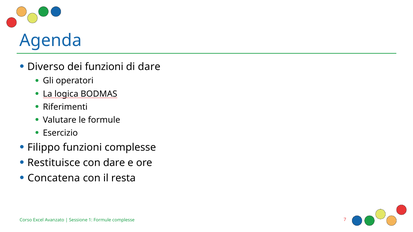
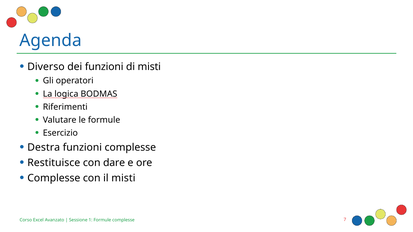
di dare: dare -> misti
Filippo: Filippo -> Destra
Concatena at (54, 178): Concatena -> Complesse
il resta: resta -> misti
